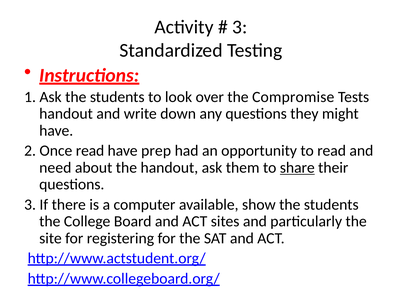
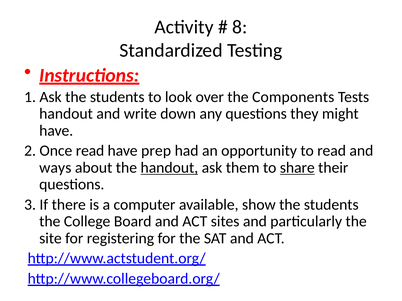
3 at (240, 27): 3 -> 8
Compromise: Compromise -> Components
need: need -> ways
handout at (169, 168) underline: none -> present
